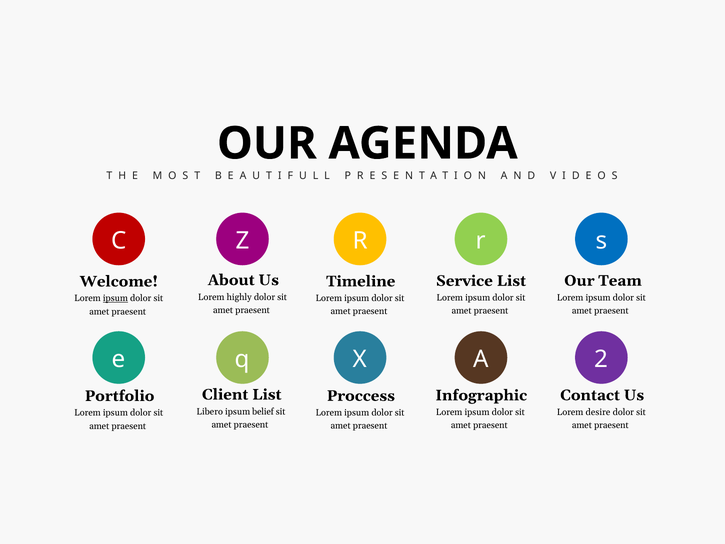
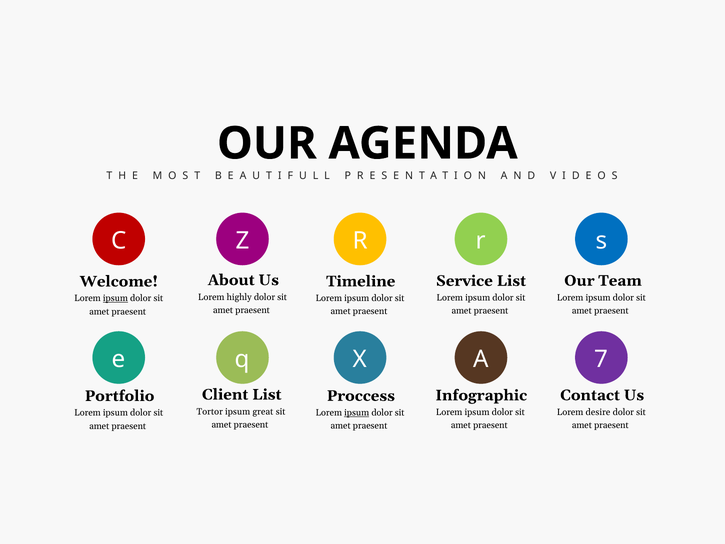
2: 2 -> 7
Libero: Libero -> Tortor
belief: belief -> great
ipsum at (357, 413) underline: none -> present
